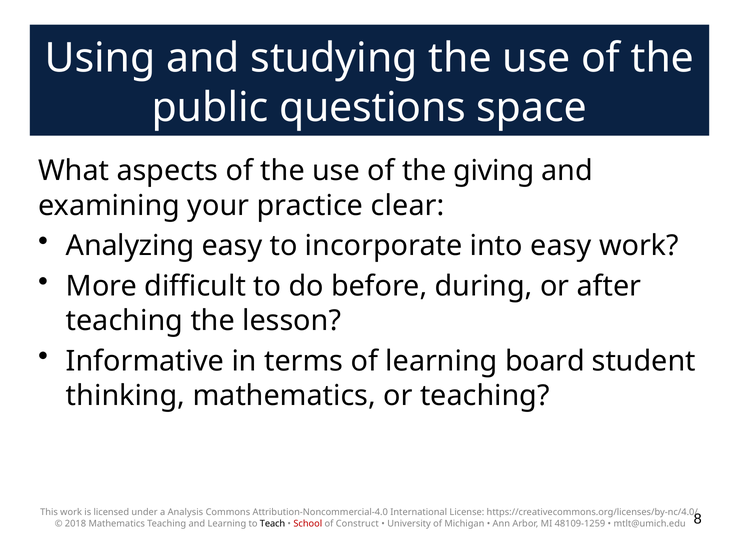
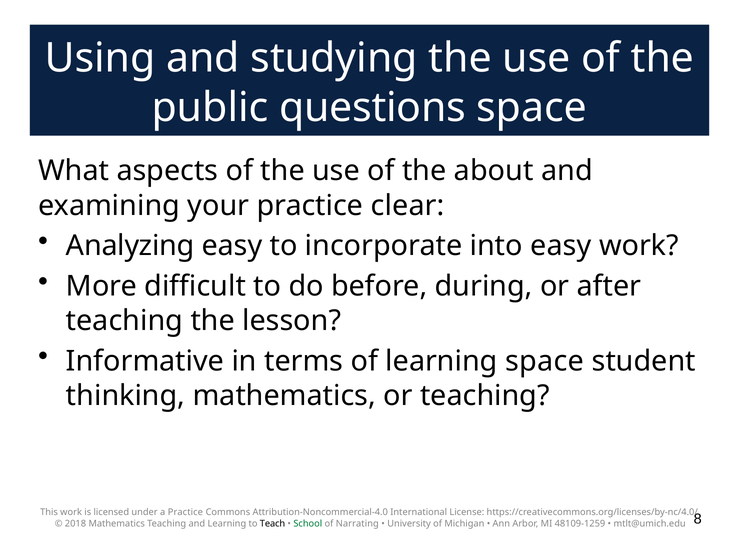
giving: giving -> about
learning board: board -> space
a Analysis: Analysis -> Practice
School colour: red -> green
Construct: Construct -> Narrating
